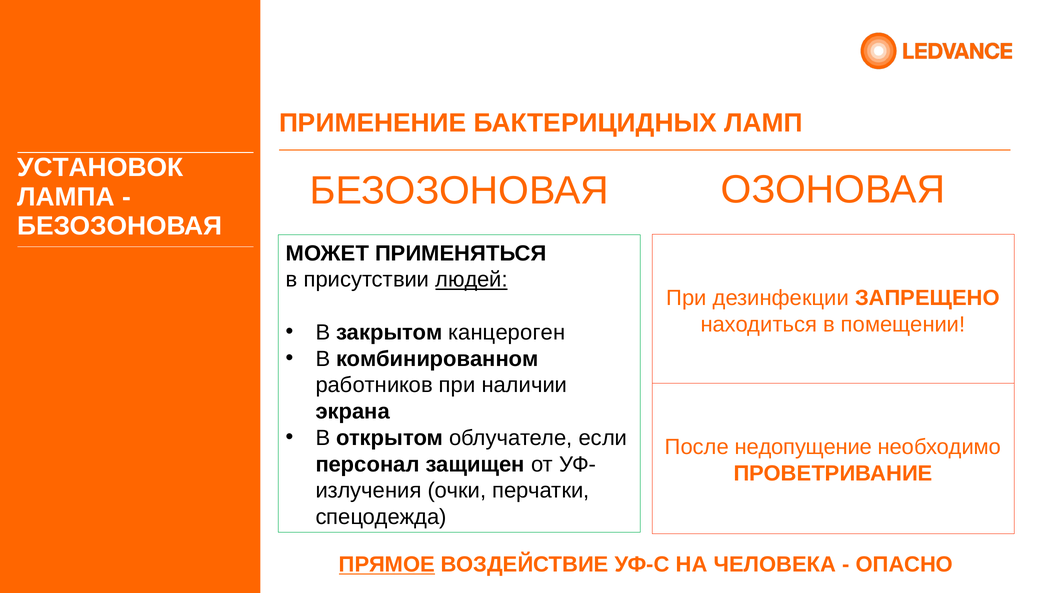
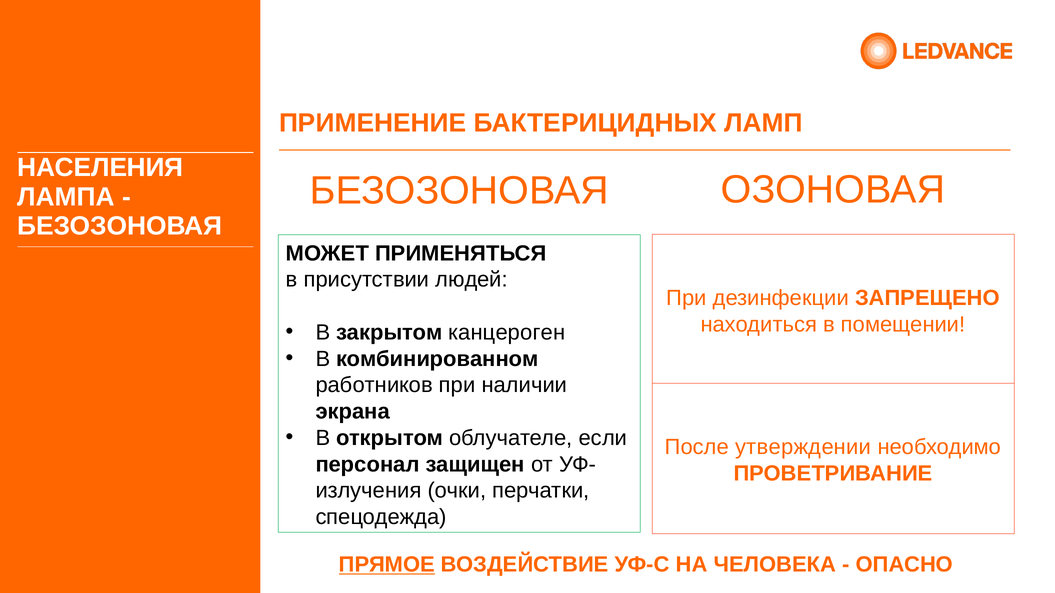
УСТАНОВОК: УСТАНОВОК -> НАСЕЛЕНИЯ
людей underline: present -> none
недопущение: недопущение -> утверждении
